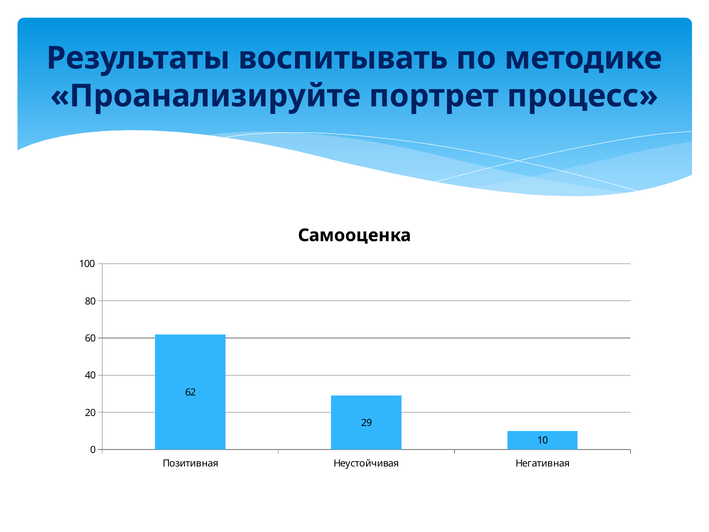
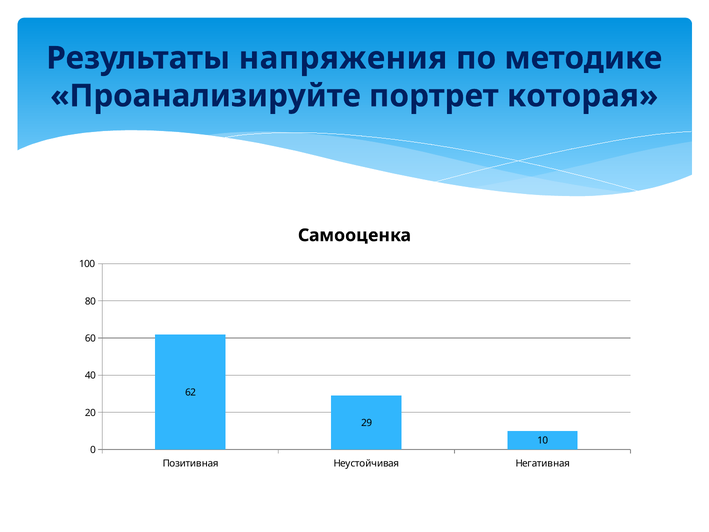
воспитывать: воспитывать -> напряжения
процесс: процесс -> которая
